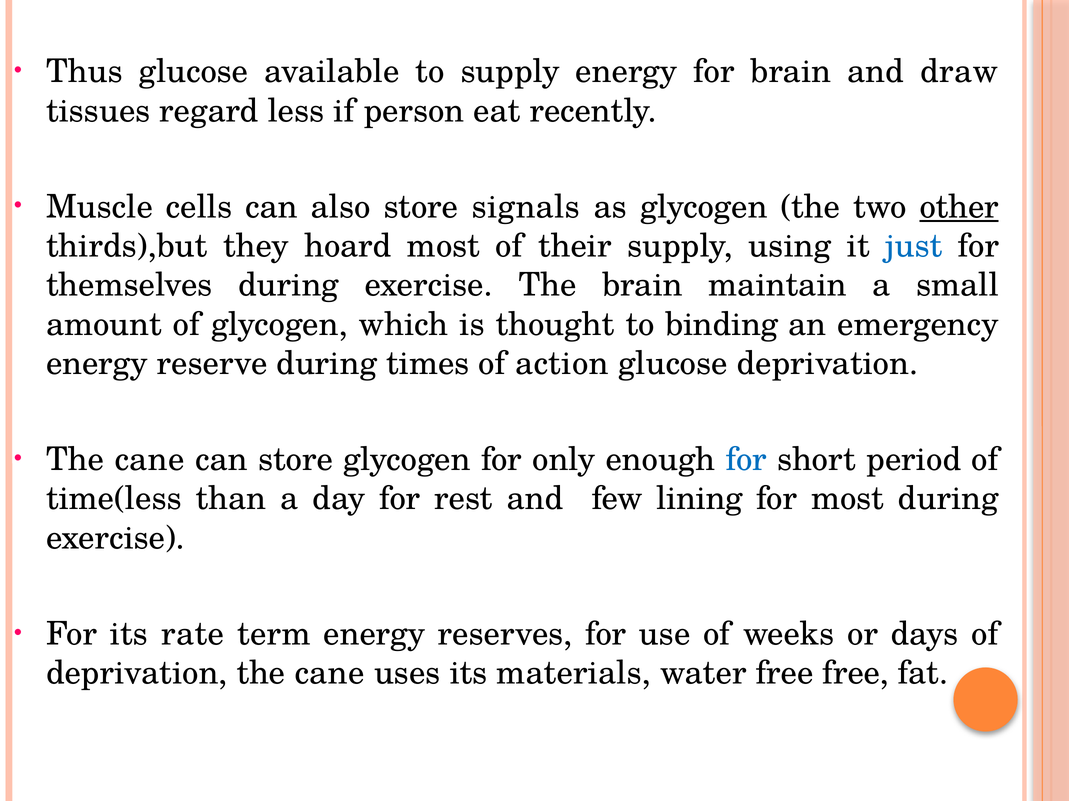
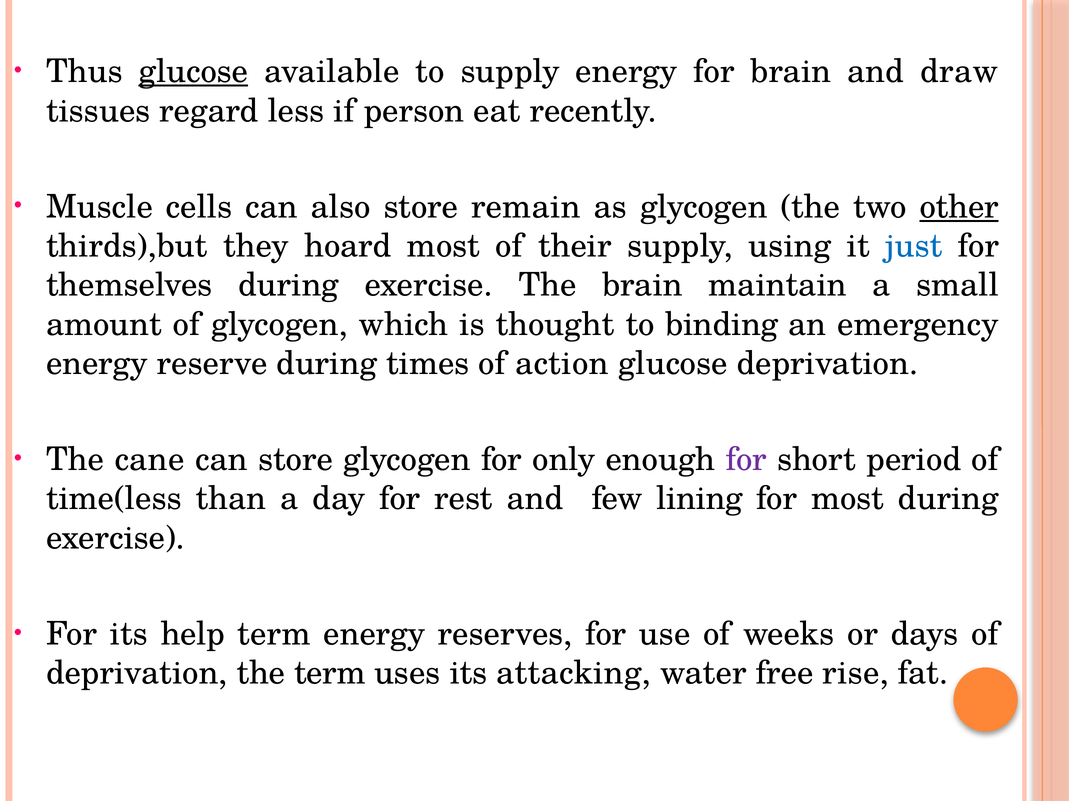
glucose at (193, 72) underline: none -> present
signals: signals -> remain
for at (746, 460) colour: blue -> purple
rate: rate -> help
deprivation the cane: cane -> term
materials: materials -> attacking
free free: free -> rise
